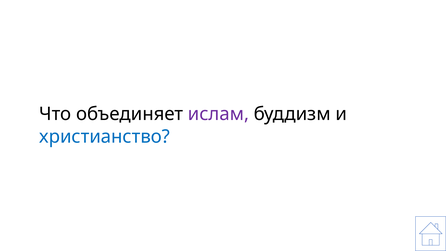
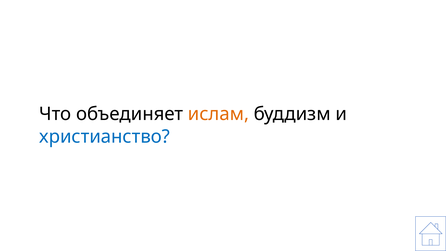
ислам colour: purple -> orange
